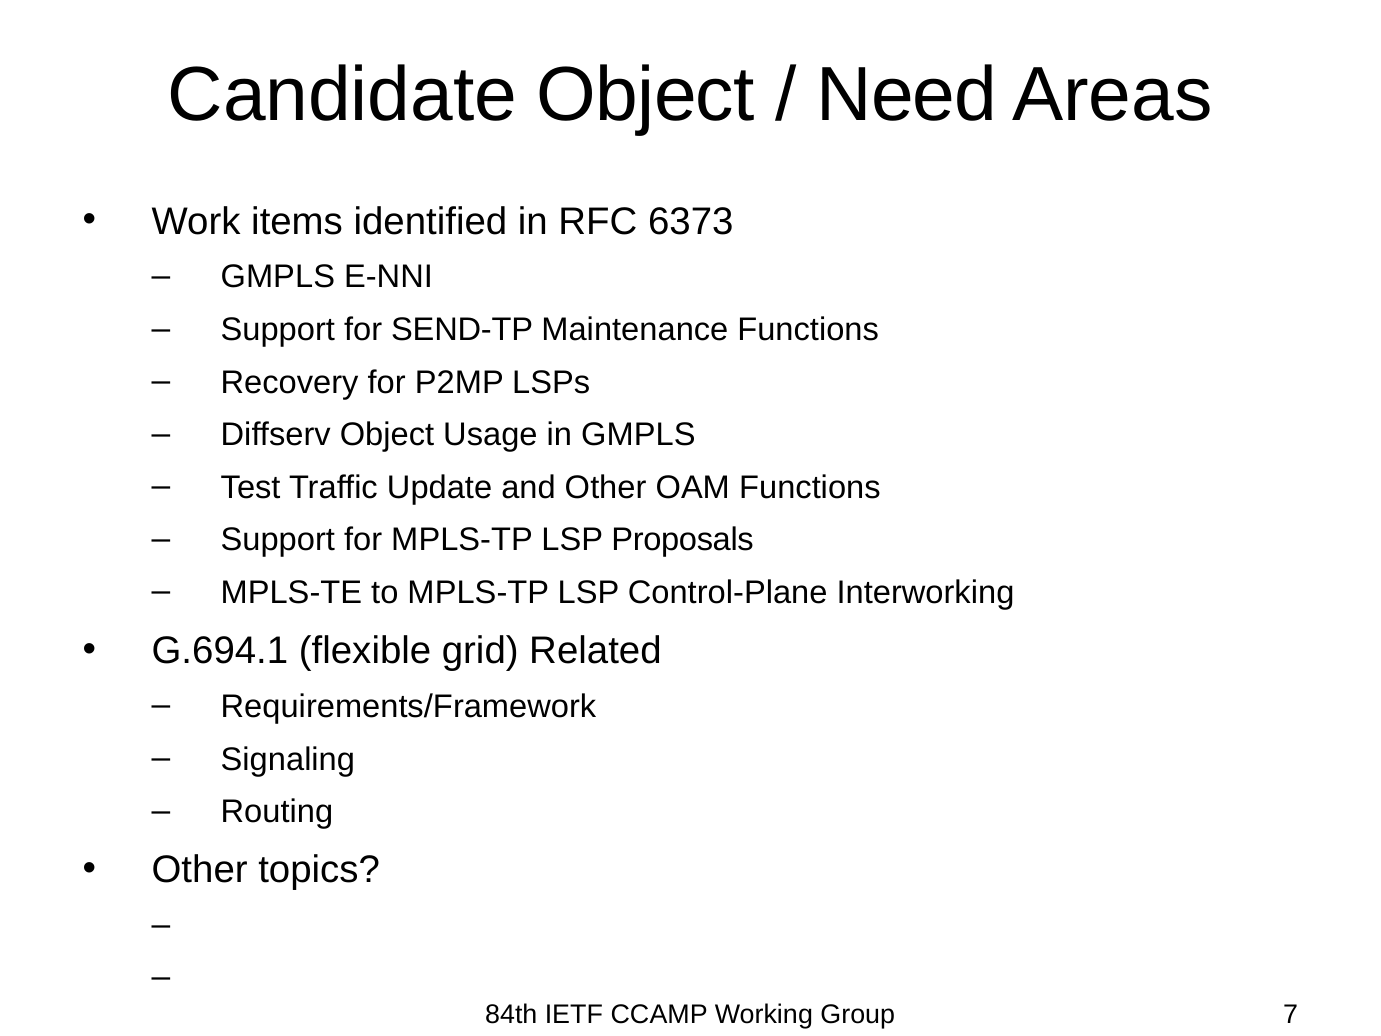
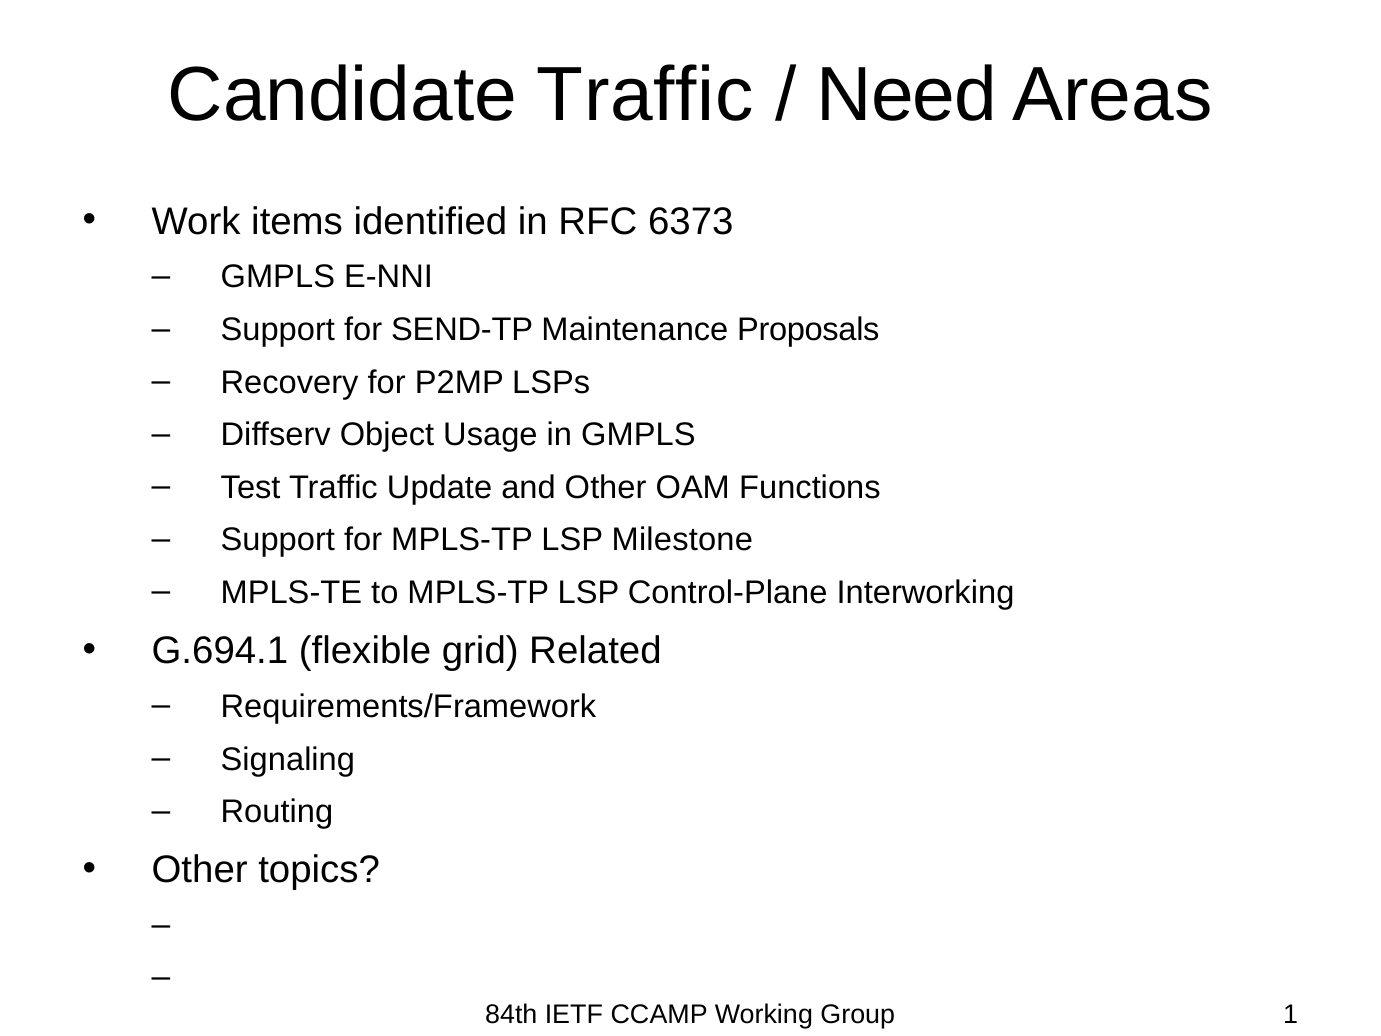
Candidate Object: Object -> Traffic
Maintenance Functions: Functions -> Proposals
Proposals: Proposals -> Milestone
7: 7 -> 1
